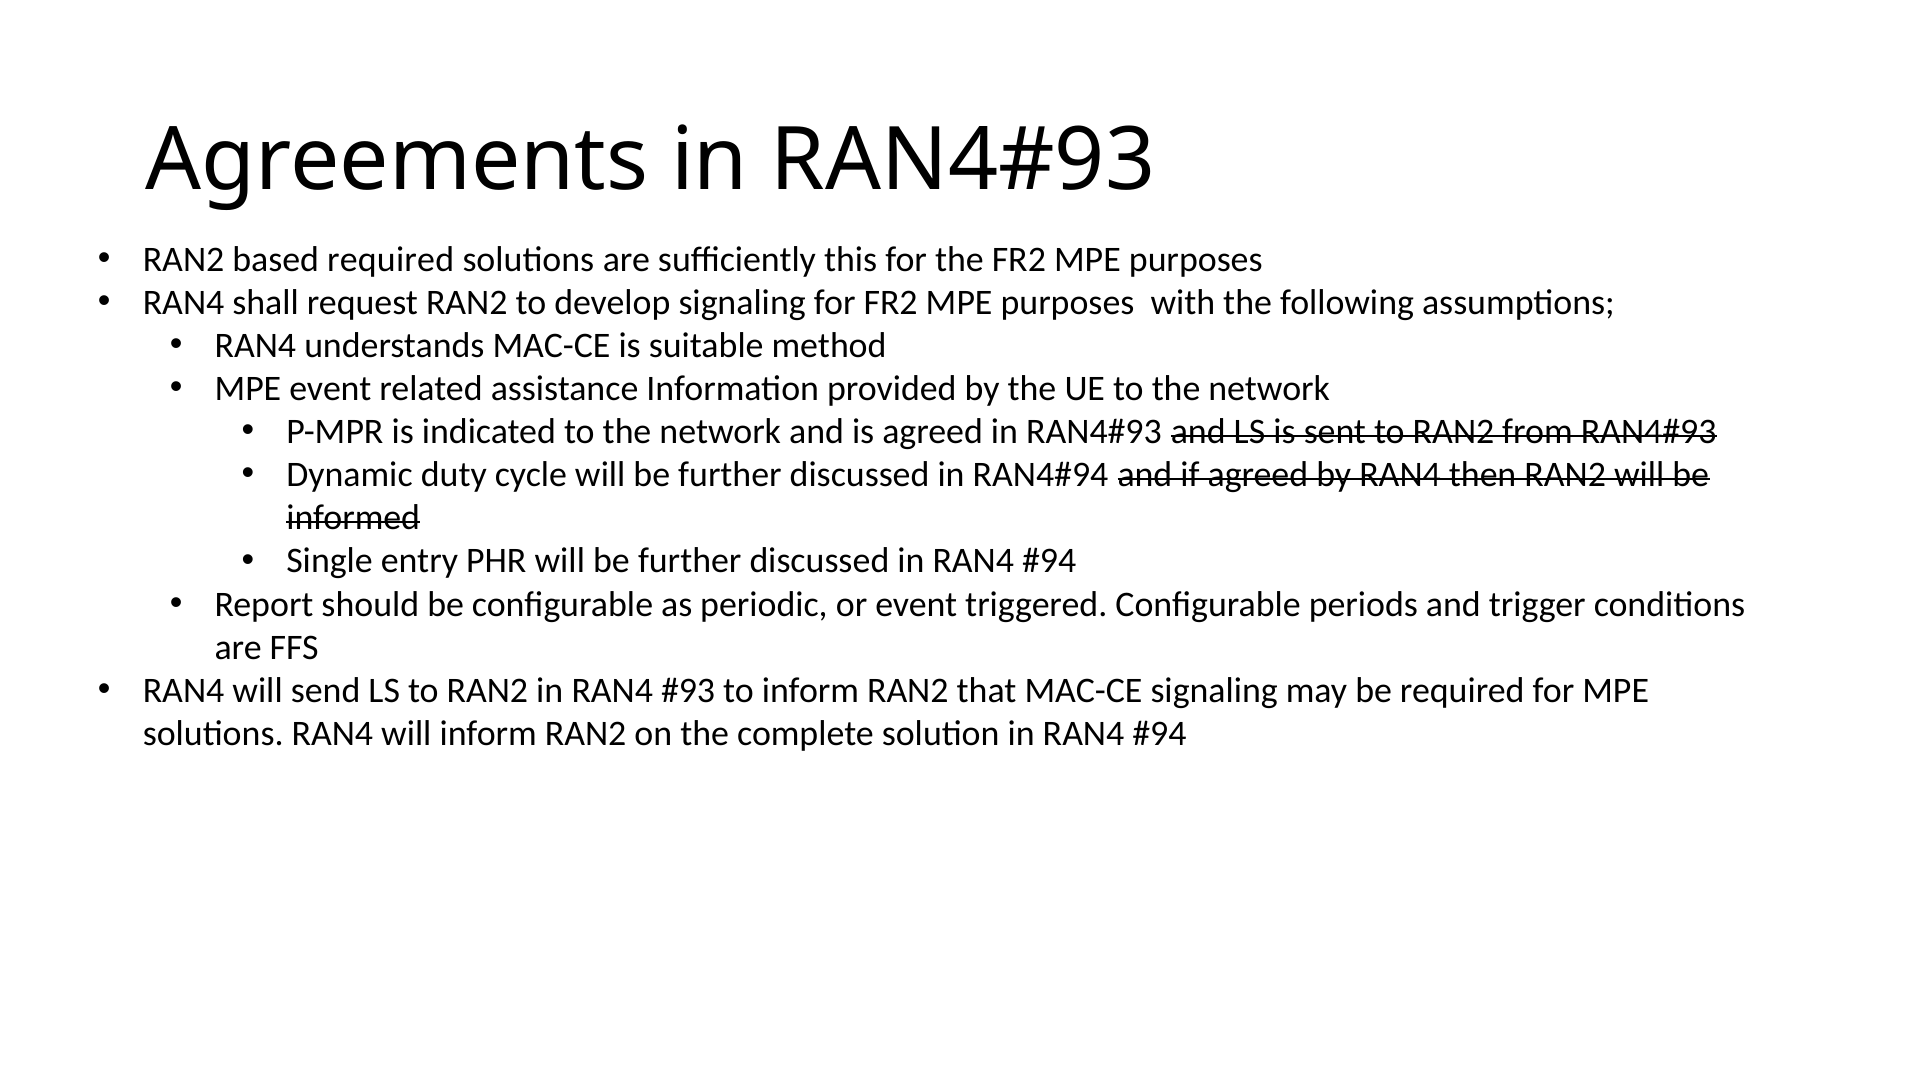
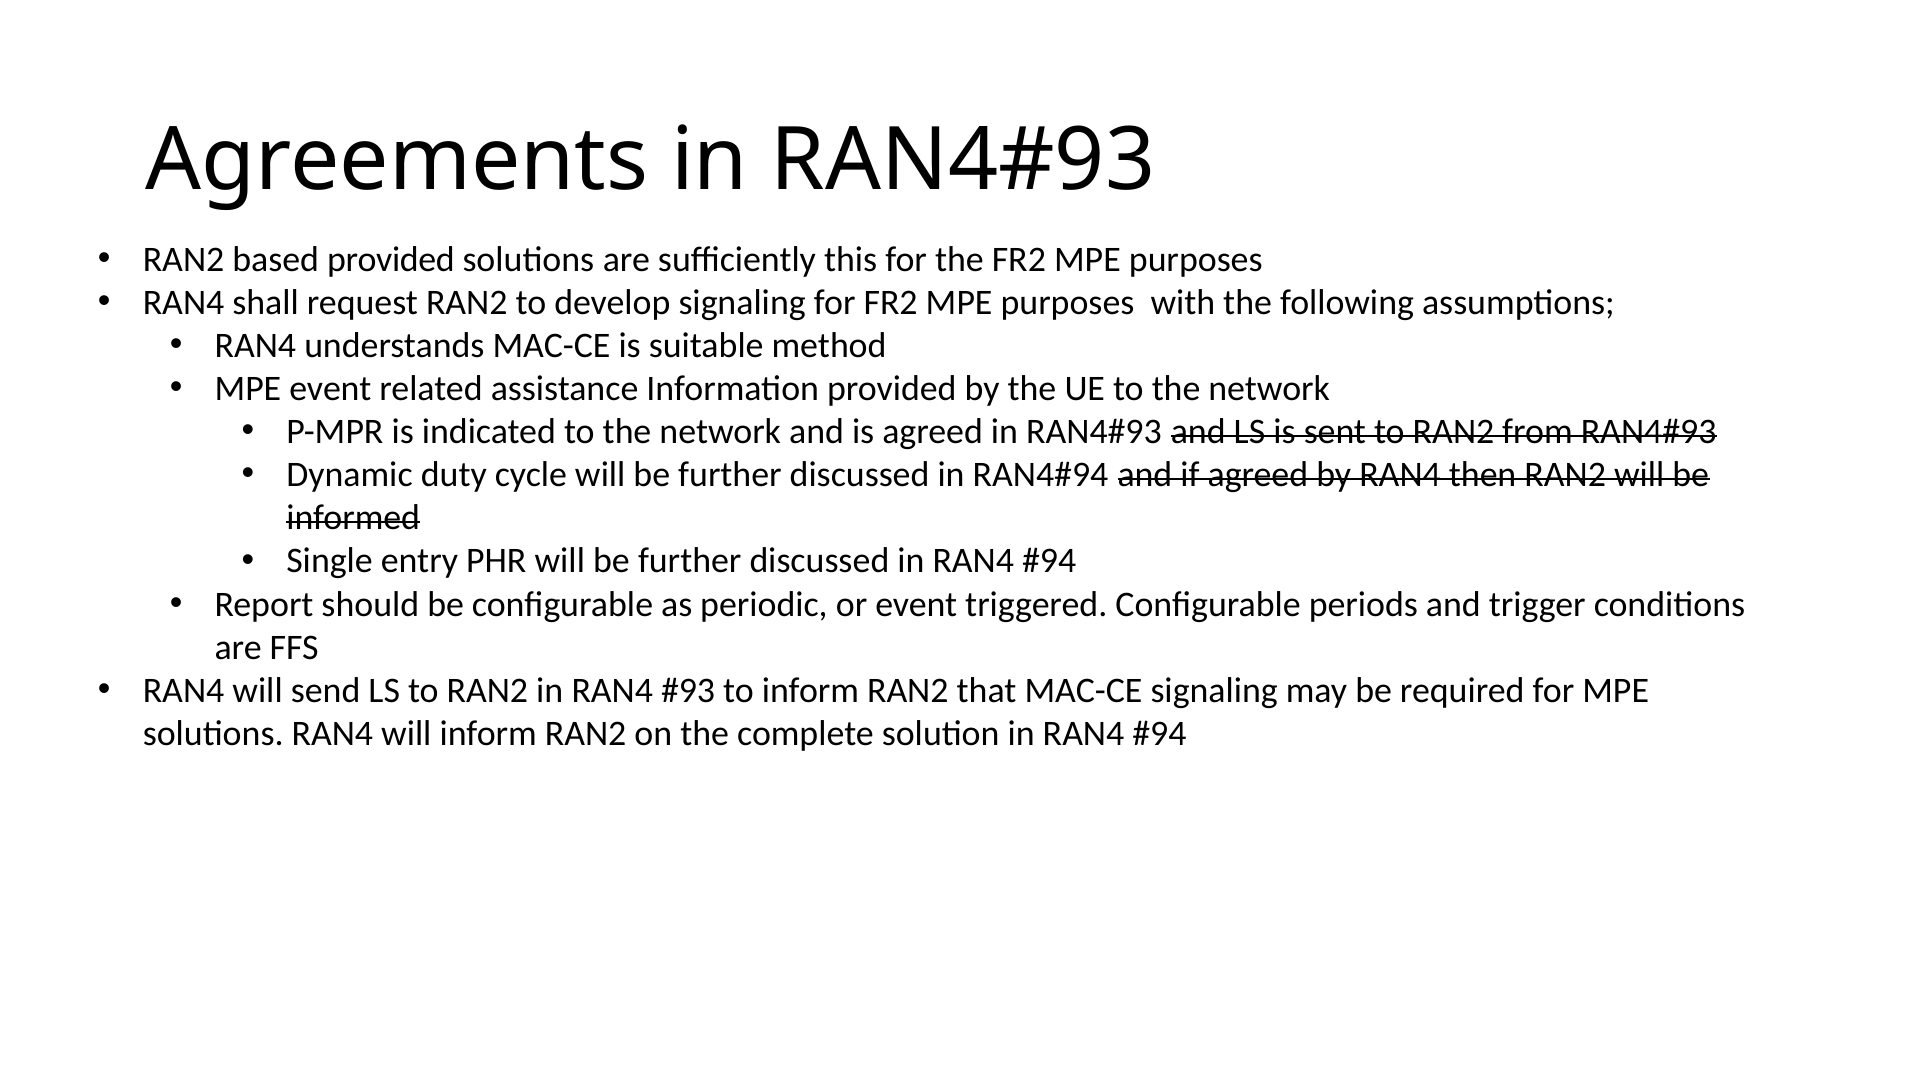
based required: required -> provided
